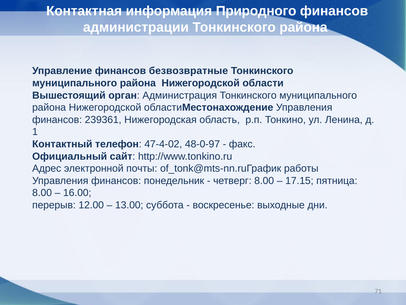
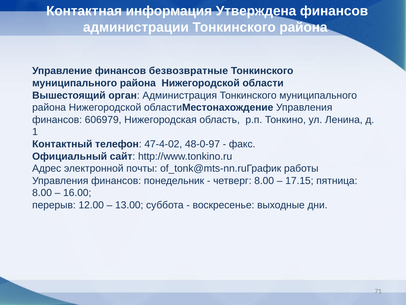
Природного: Природного -> Утверждена
239361: 239361 -> 606979
